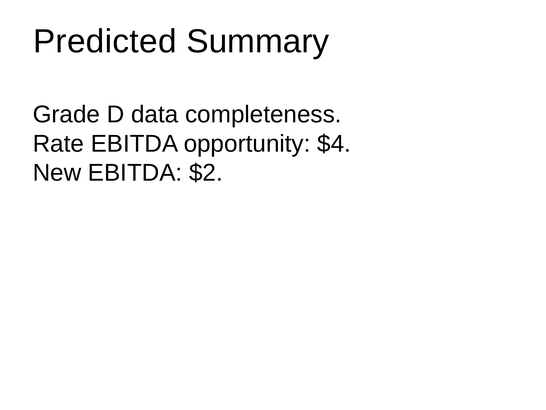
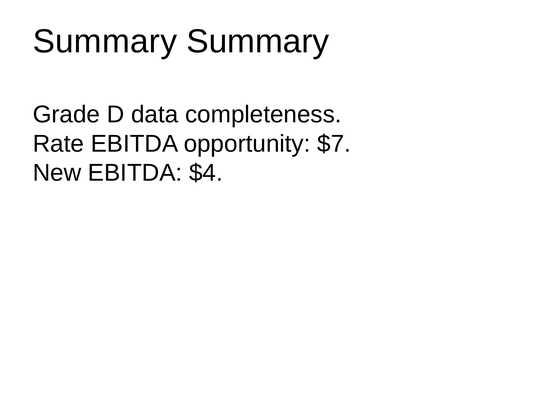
Predicted at (105, 41): Predicted -> Summary
$4: $4 -> $7
$2: $2 -> $4
